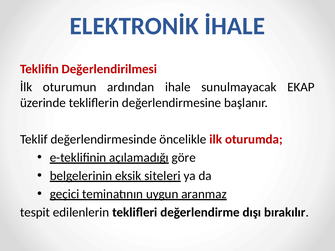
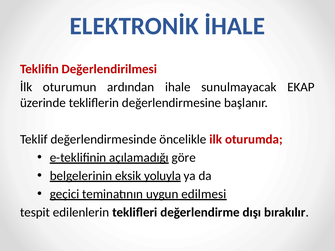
siteleri: siteleri -> yoluyla
aranmaz: aranmaz -> edilmesi
